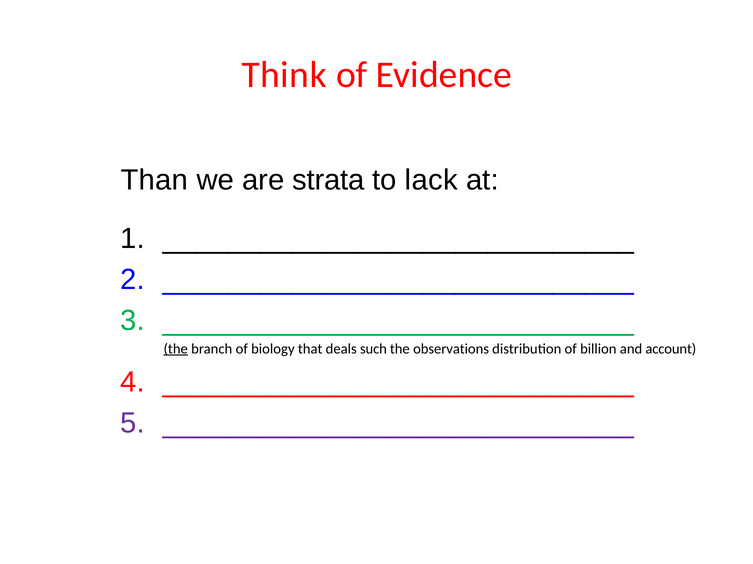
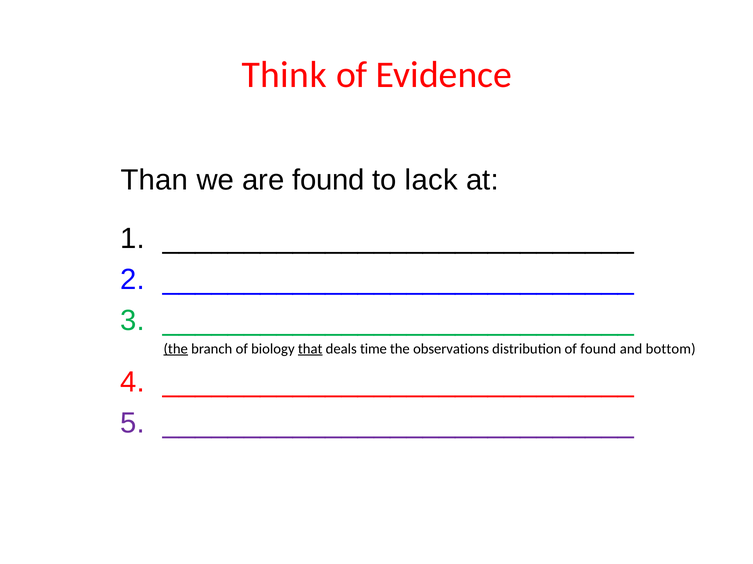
are strata: strata -> found
that underline: none -> present
such: such -> time
of billion: billion -> found
account: account -> bottom
